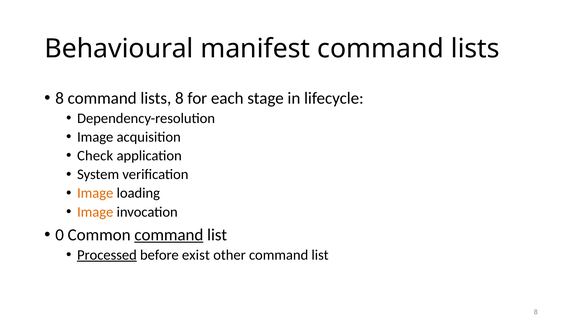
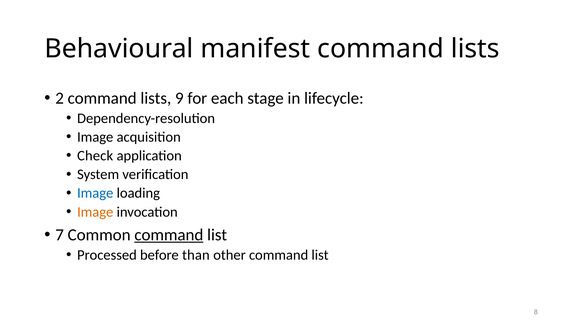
8 at (60, 98): 8 -> 2
lists 8: 8 -> 9
Image at (95, 193) colour: orange -> blue
0: 0 -> 7
Processed underline: present -> none
exist: exist -> than
